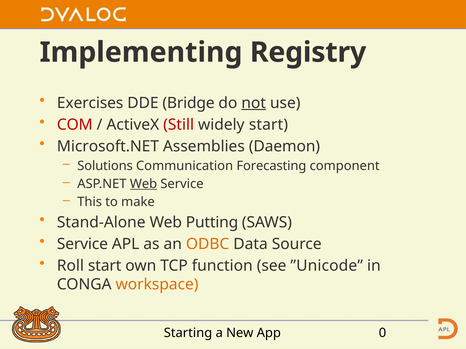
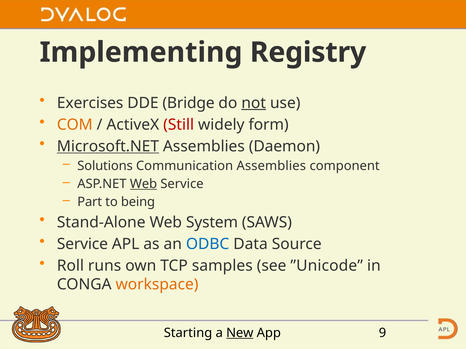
COM colour: red -> orange
widely start: start -> form
Microsoft.NET underline: none -> present
Communication Forecasting: Forecasting -> Assemblies
This: This -> Part
make: make -> being
Putting: Putting -> System
ODBC colour: orange -> blue
Roll start: start -> runs
function: function -> samples
New underline: none -> present
0: 0 -> 9
